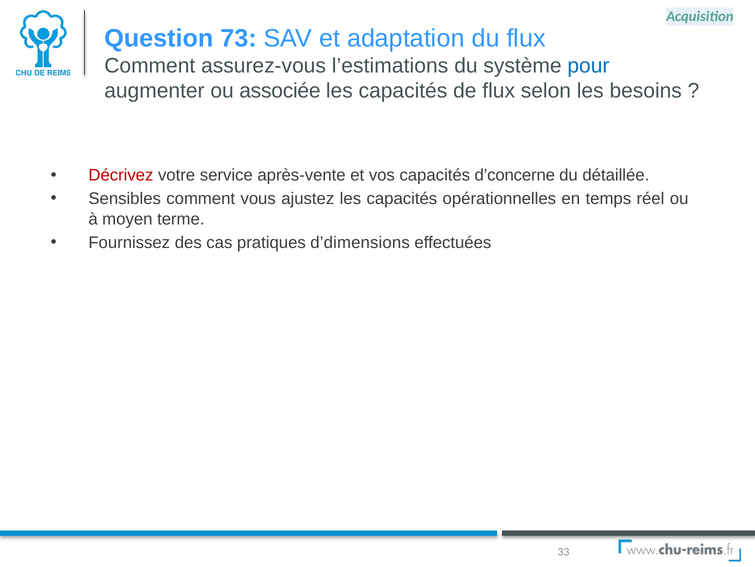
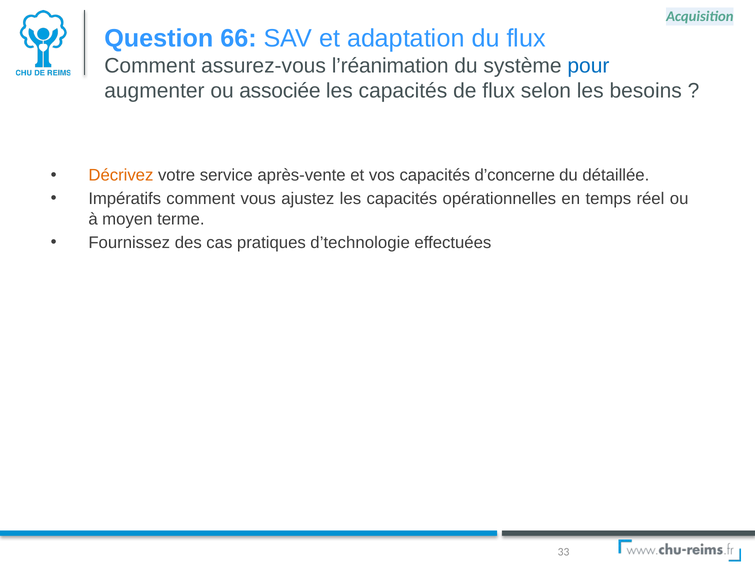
73: 73 -> 66
l’estimations: l’estimations -> l’réanimation
Décrivez colour: red -> orange
Sensibles: Sensibles -> Impératifs
d’dimensions: d’dimensions -> d’technologie
